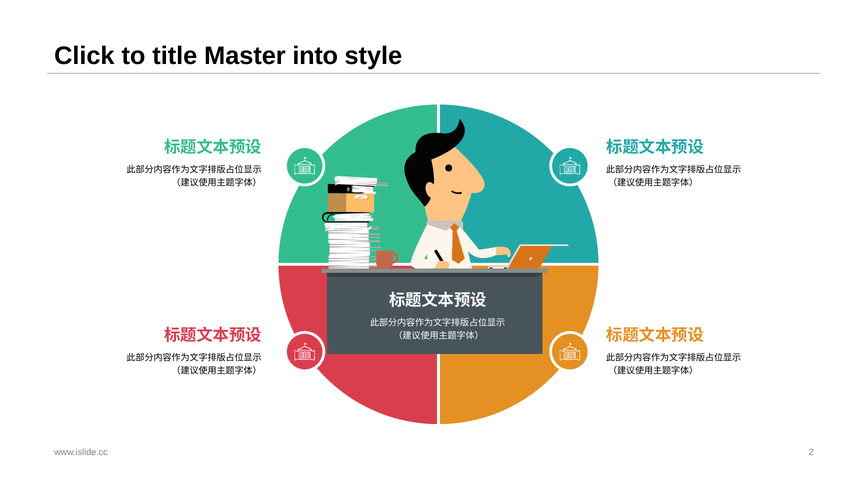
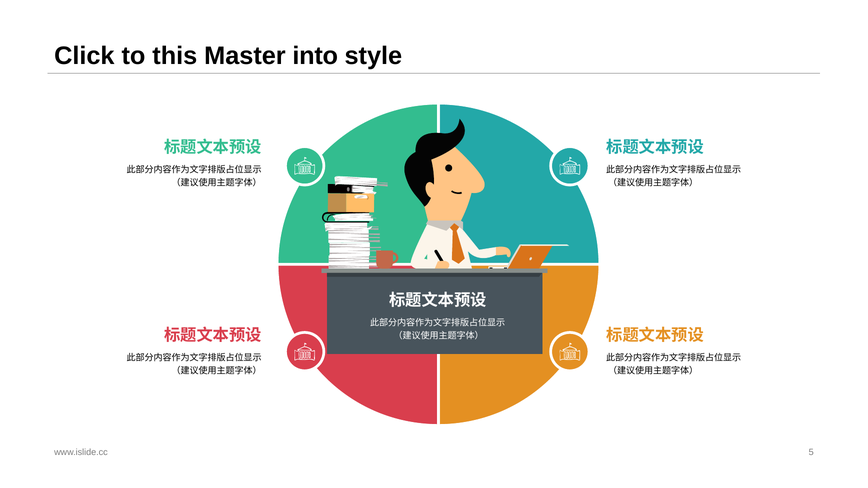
title: title -> this
2: 2 -> 5
